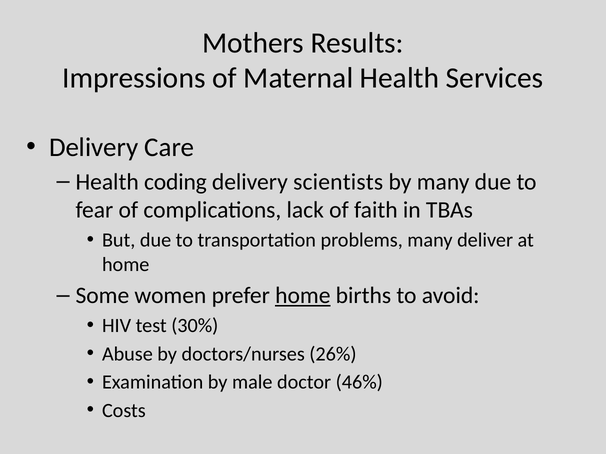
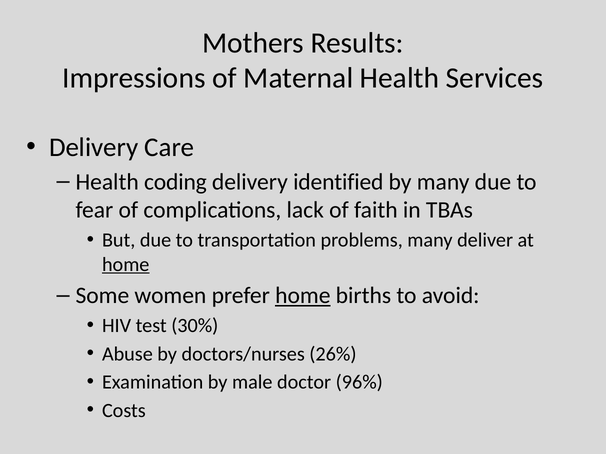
scientists: scientists -> identified
home at (126, 265) underline: none -> present
46%: 46% -> 96%
